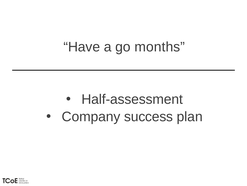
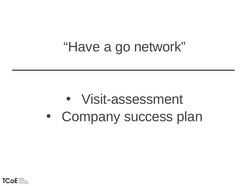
months: months -> network
Half-assessment: Half-assessment -> Visit-assessment
